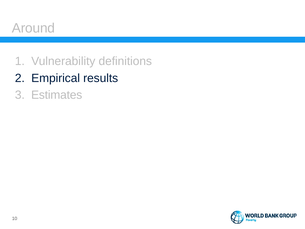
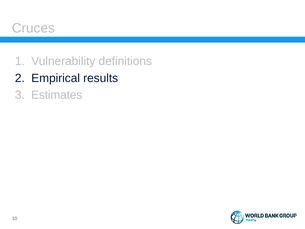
Around: Around -> Cruces
